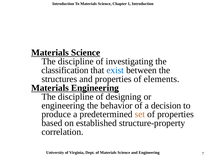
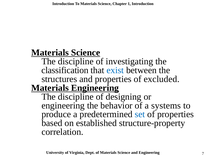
elements: elements -> excluded
decision: decision -> systems
set colour: orange -> blue
